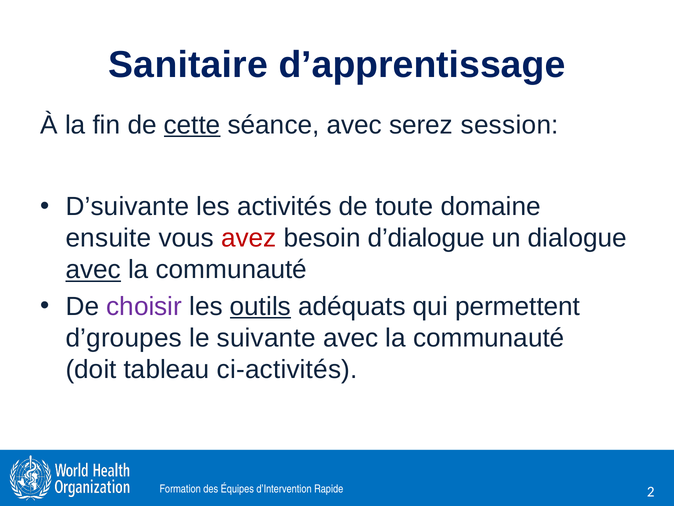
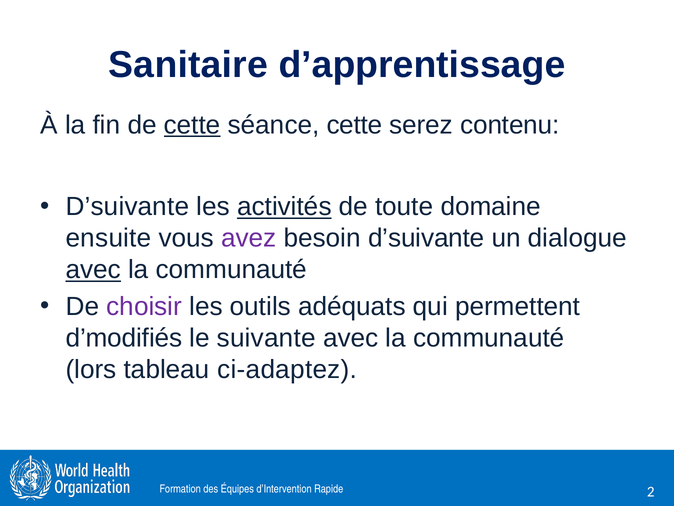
séance avec: avec -> cette
session: session -> contenu
activités underline: none -> present
avez colour: red -> purple
besoin d’dialogue: d’dialogue -> d’suivante
outils underline: present -> none
d’groupes: d’groupes -> d’modifiés
doit: doit -> lors
ci-activités: ci-activités -> ci-adaptez
